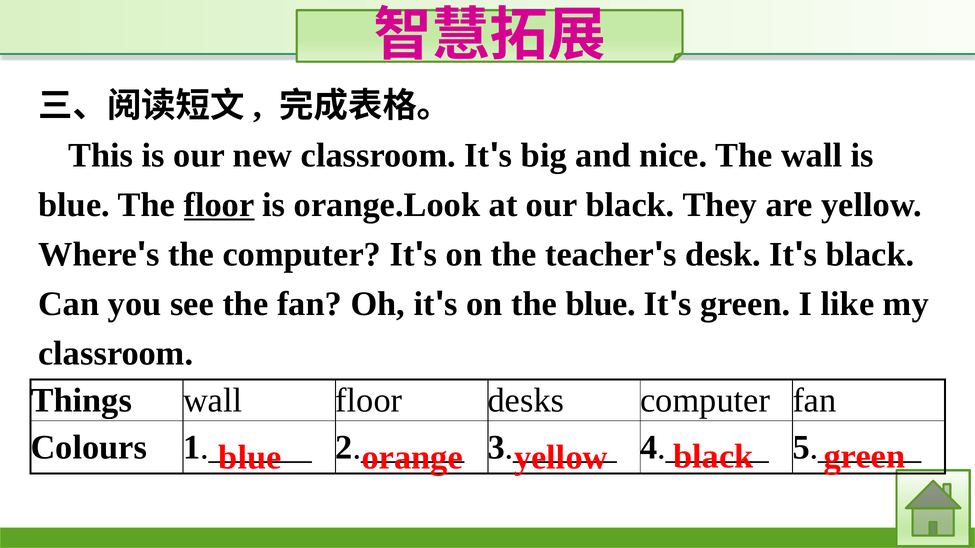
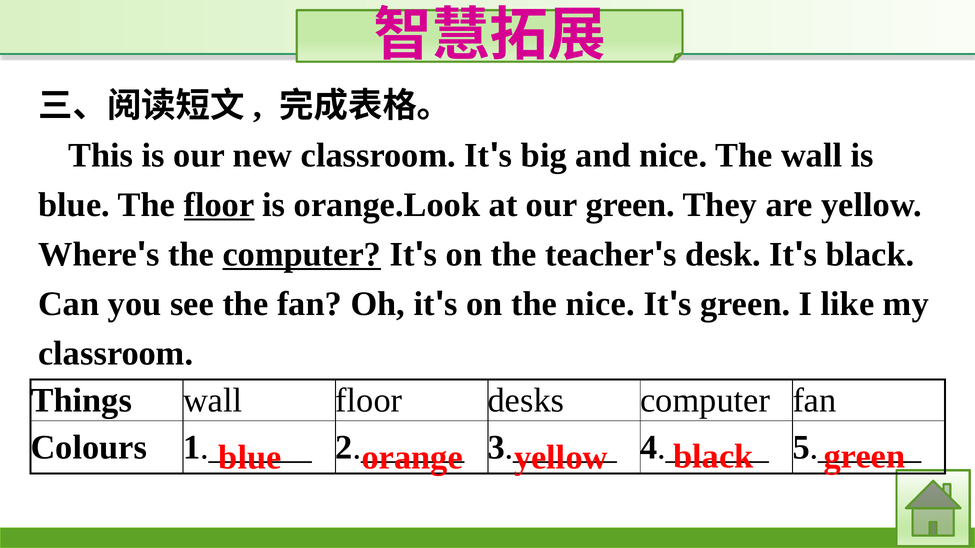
our black: black -> green
computer at (302, 255) underline: none -> present
the blue: blue -> nice
